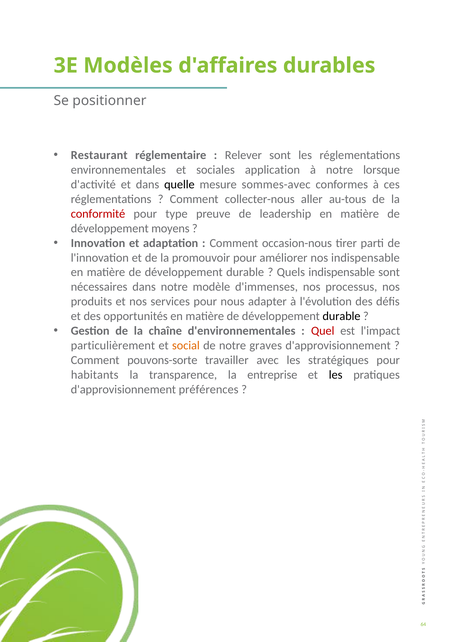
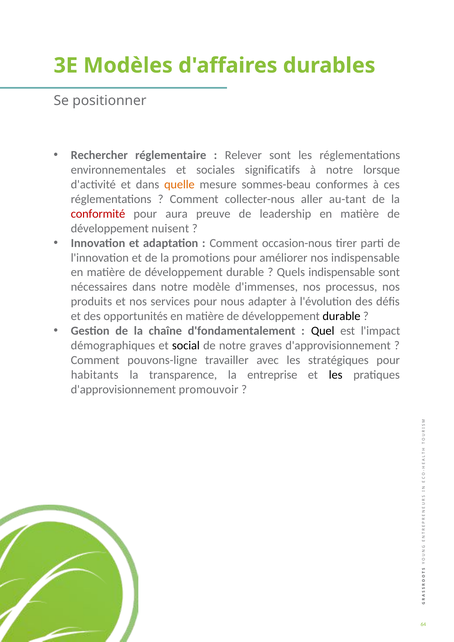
Restaurant: Restaurant -> Rechercher
application: application -> significatifs
quelle colour: black -> orange
sommes-avec: sommes-avec -> sommes-beau
au-tous: au-tous -> au-tant
type: type -> aura
moyens: moyens -> nuisent
promouvoir: promouvoir -> promotions
d'environnementales: d'environnementales -> d'fondamentalement
Quel colour: red -> black
particulièrement: particulièrement -> démographiques
social colour: orange -> black
pouvons-sorte: pouvons-sorte -> pouvons-ligne
préférences: préférences -> promouvoir
